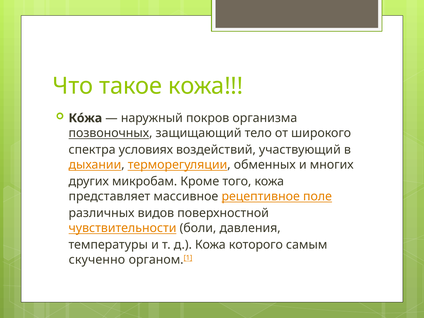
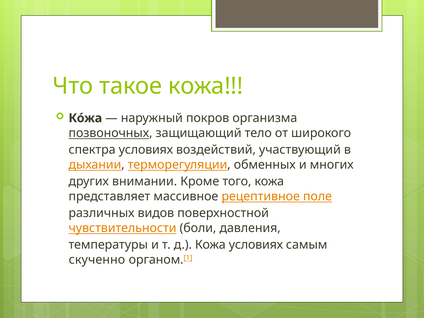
микробам: микробам -> внимании
Кожа которого: которого -> условиях
